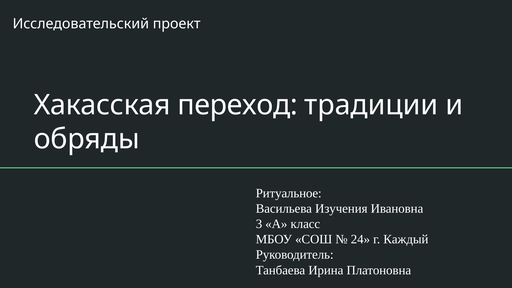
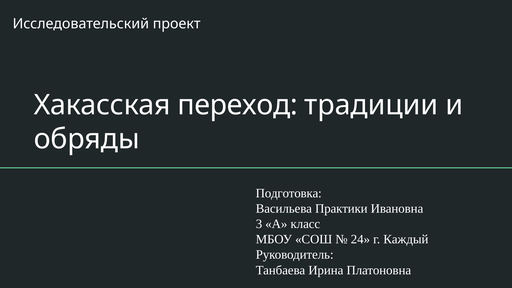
Ритуальное: Ритуальное -> Подготовка
Изучения: Изучения -> Практики
